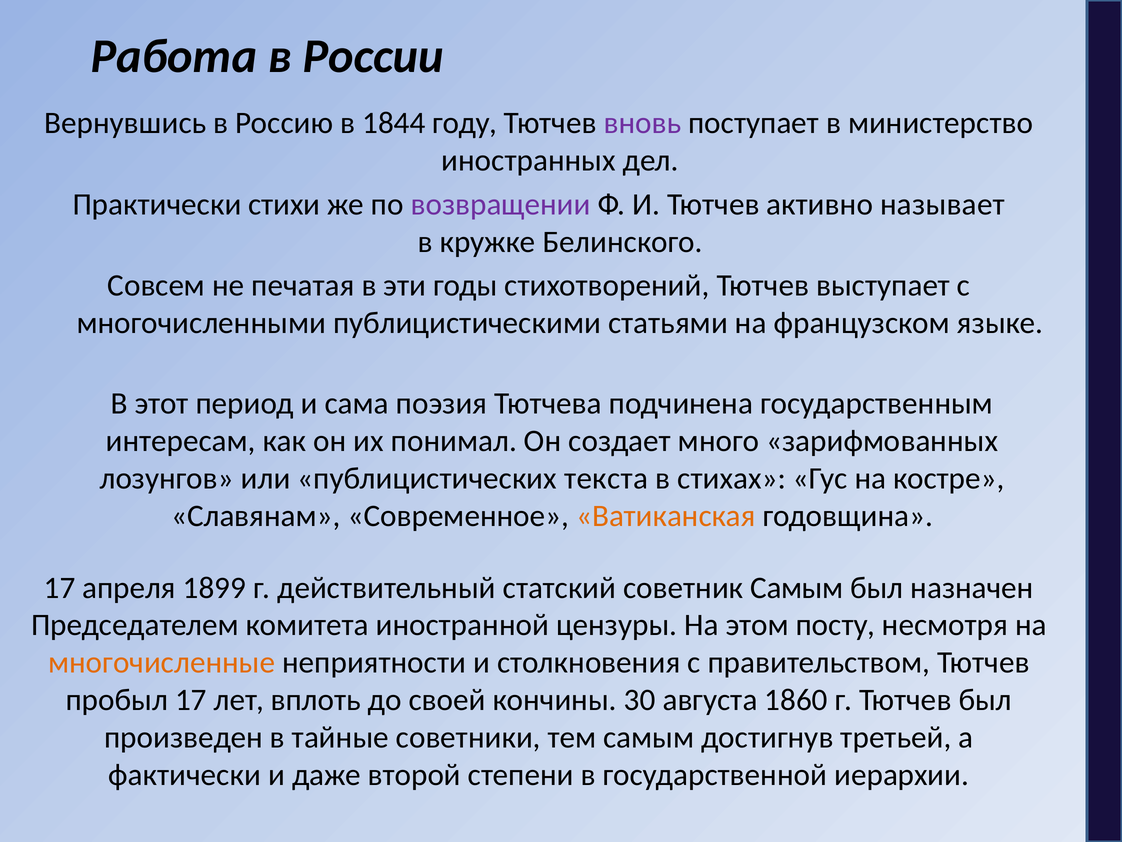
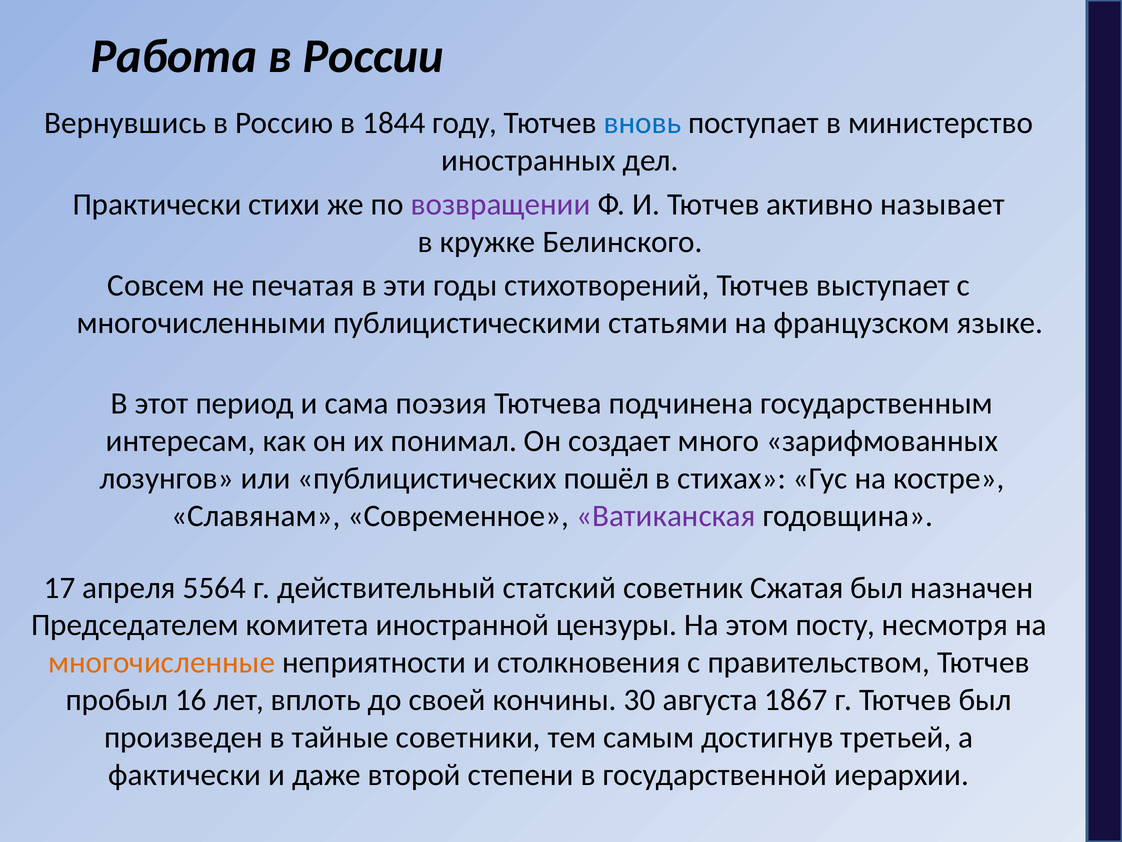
вновь colour: purple -> blue
текста: текста -> пошёл
Ватиканская colour: orange -> purple
1899: 1899 -> 5564
советник Самым: Самым -> Сжатая
пробыл 17: 17 -> 16
1860: 1860 -> 1867
